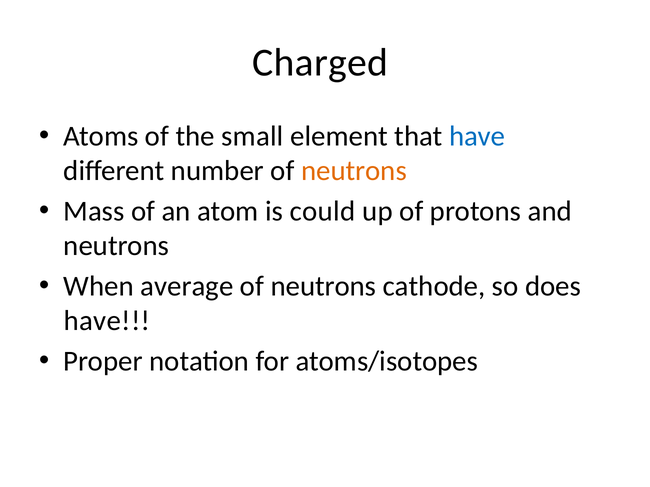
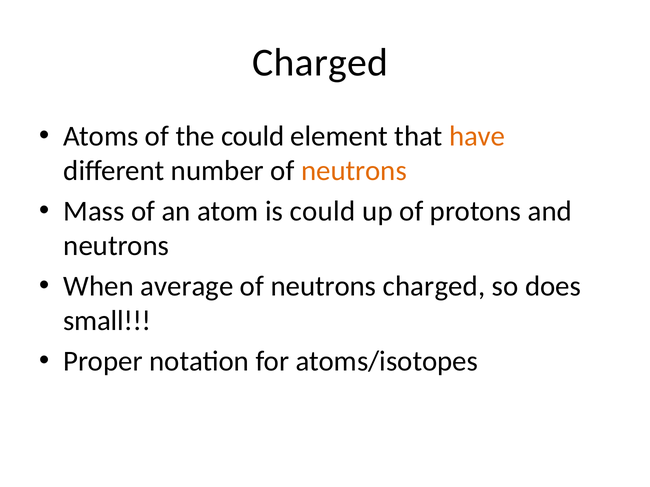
the small: small -> could
have at (477, 136) colour: blue -> orange
neutrons cathode: cathode -> charged
have at (107, 321): have -> small
